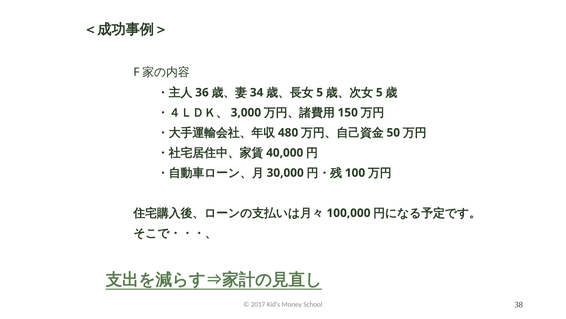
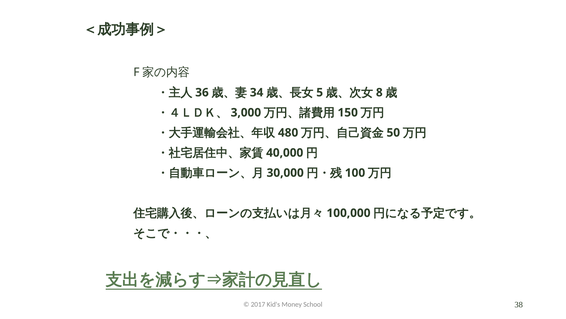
5 at (379, 92): 5 -> 8
